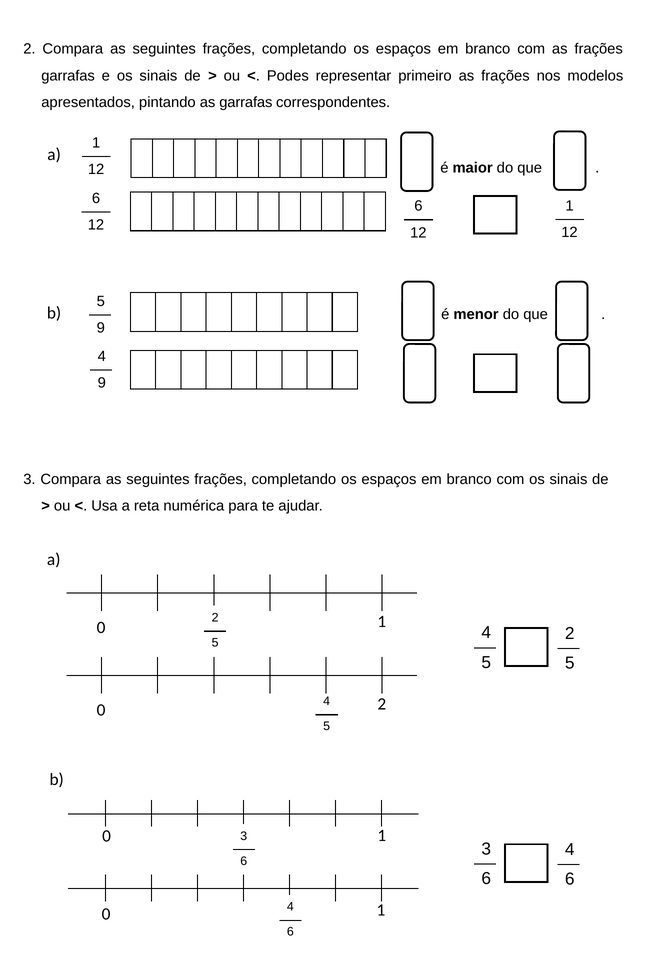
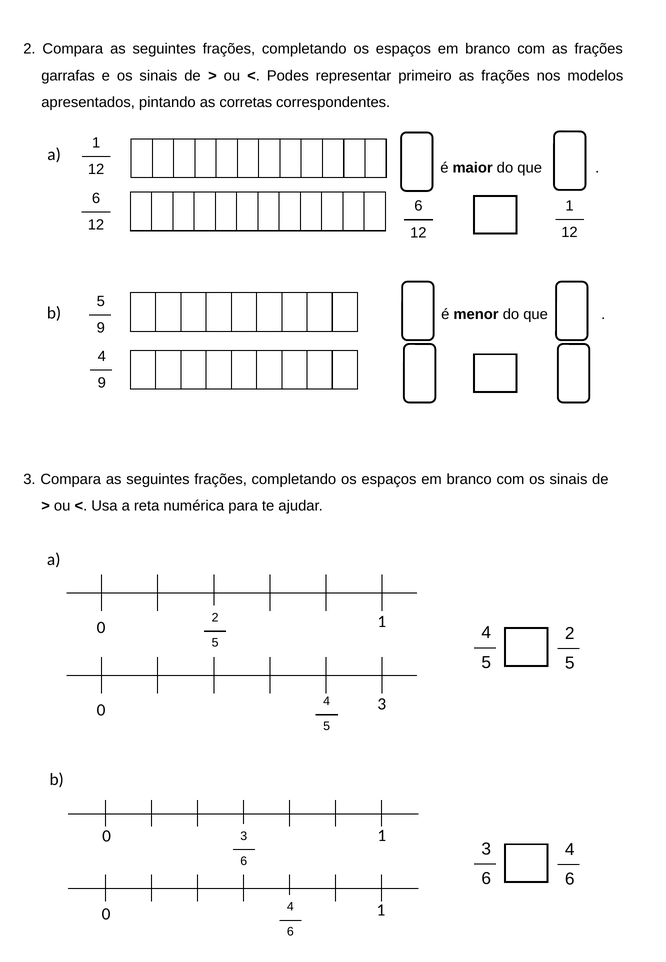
as garrafas: garrafas -> corretas
0 2: 2 -> 3
